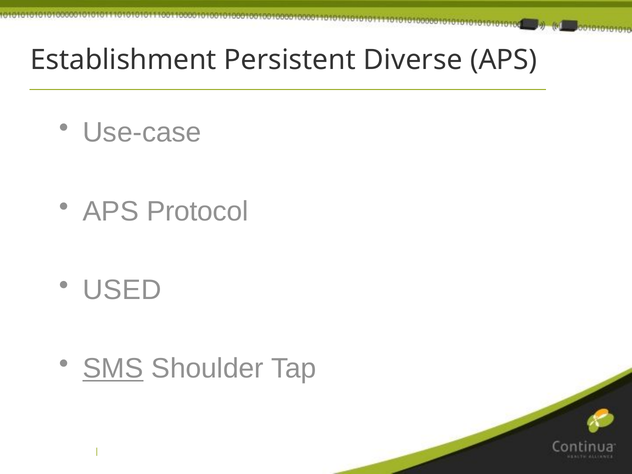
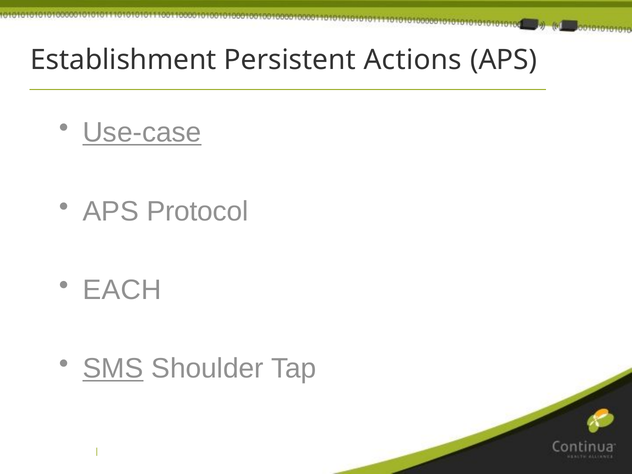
Diverse: Diverse -> Actions
Use-case underline: none -> present
USED: USED -> EACH
